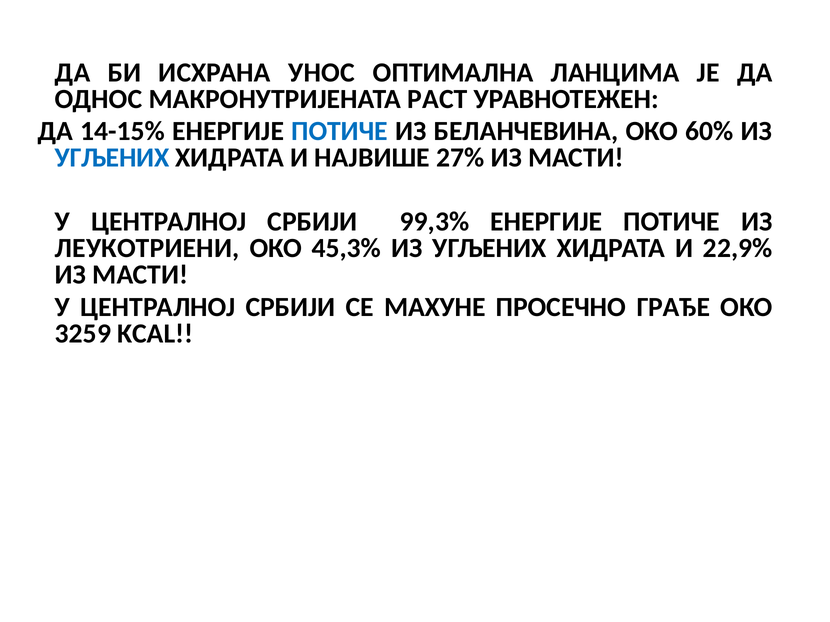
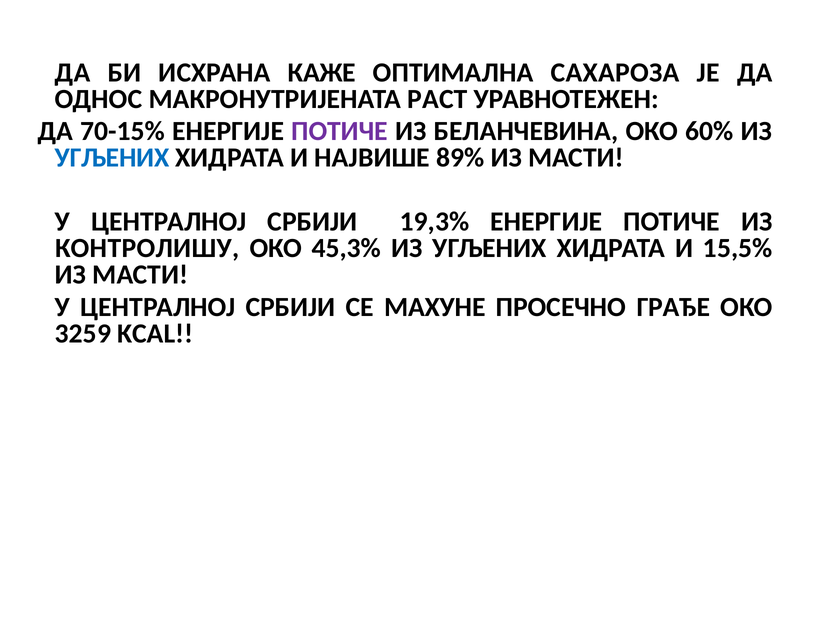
УНОС: УНОС -> КАЖЕ
ЛАНЦИМА: ЛАНЦИМА -> САХАРОЗА
14-15%: 14-15% -> 70-15%
ПОТИЧЕ at (340, 131) colour: blue -> purple
27%: 27% -> 89%
99,3%: 99,3% -> 19,3%
ЛЕУКОТРИЕНИ: ЛЕУКОТРИЕНИ -> КОНТРОЛИШУ
22,9%: 22,9% -> 15,5%
